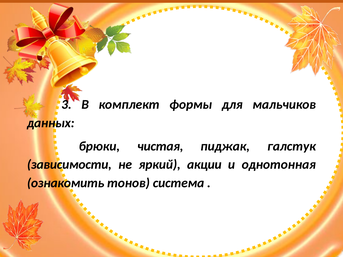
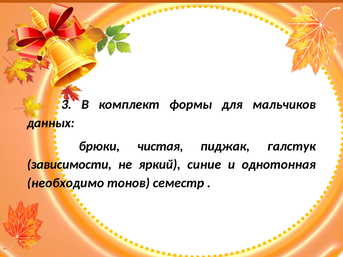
акции: акции -> синие
ознакомить: ознакомить -> необходимо
система: система -> семестр
